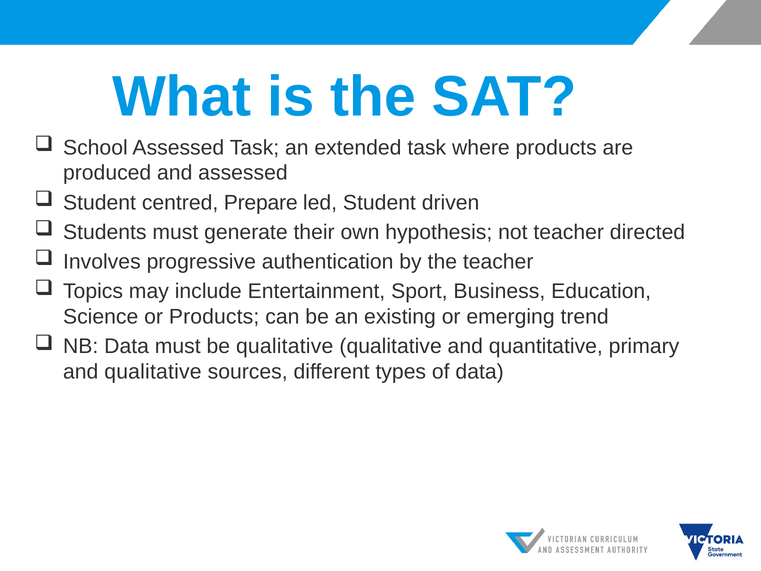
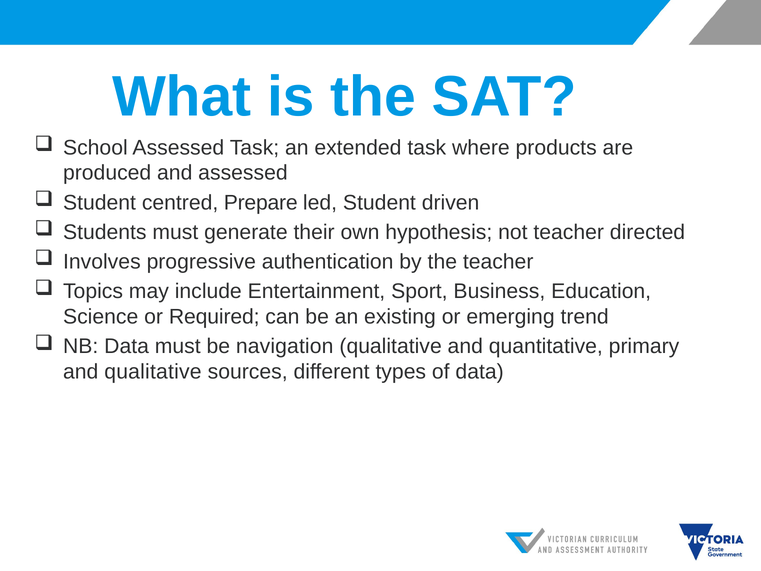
or Products: Products -> Required
be qualitative: qualitative -> navigation
